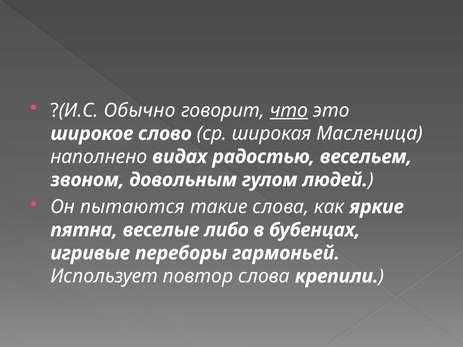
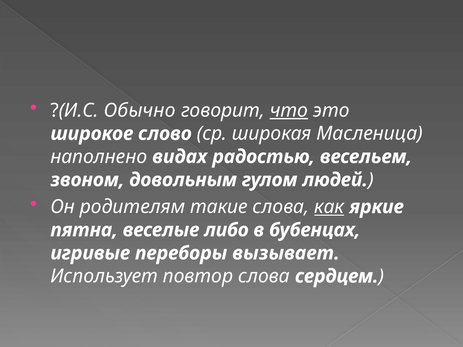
пытаются: пытаются -> родителям
как underline: none -> present
гармоньей: гармоньей -> вызывает
крепили: крепили -> сердцем
